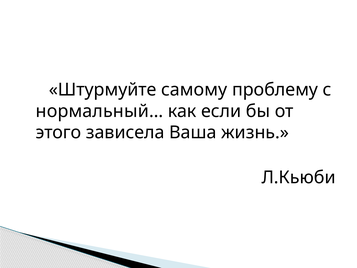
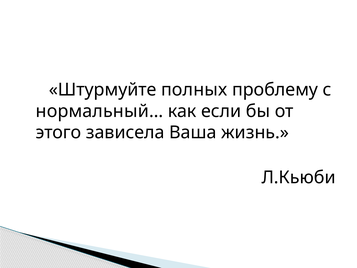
самому: самому -> полных
